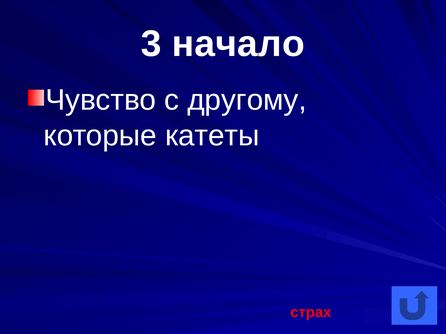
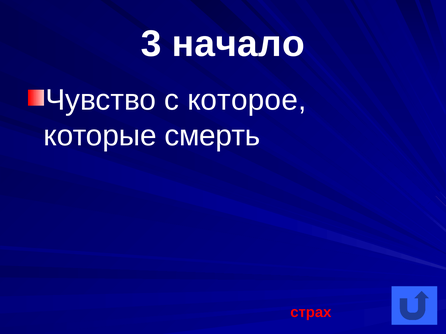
другому: другому -> которое
катеты: катеты -> смерть
